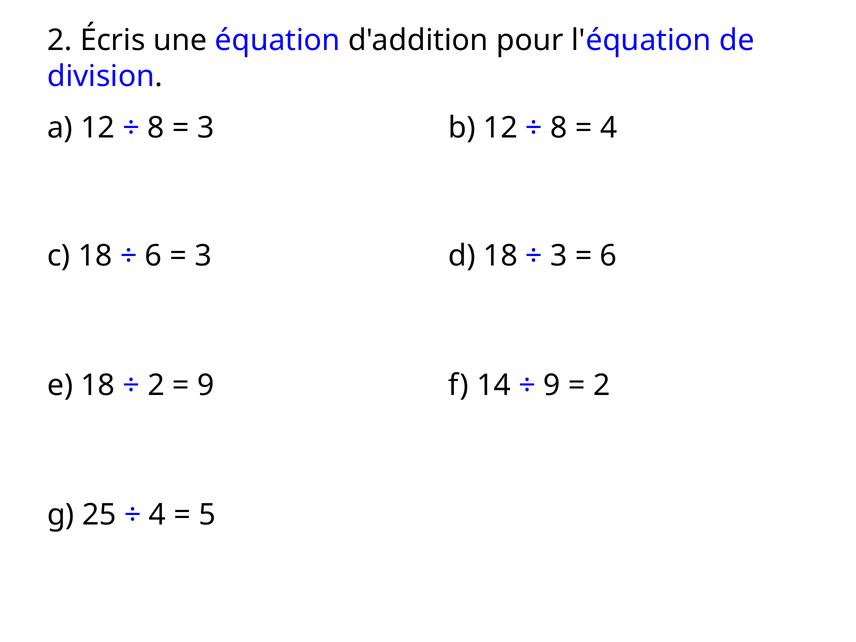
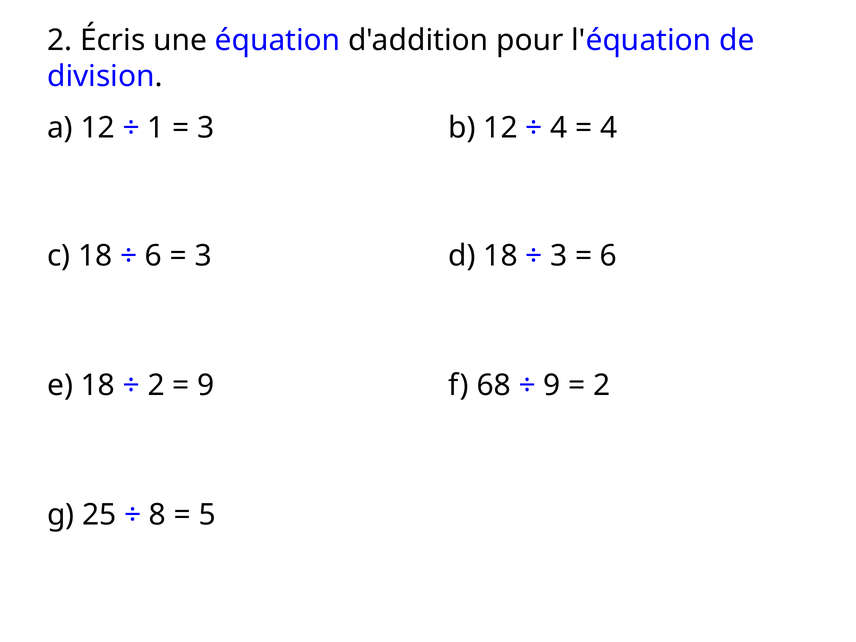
8 at (156, 128): 8 -> 1
8 at (559, 128): 8 -> 4
14: 14 -> 68
4 at (158, 515): 4 -> 8
